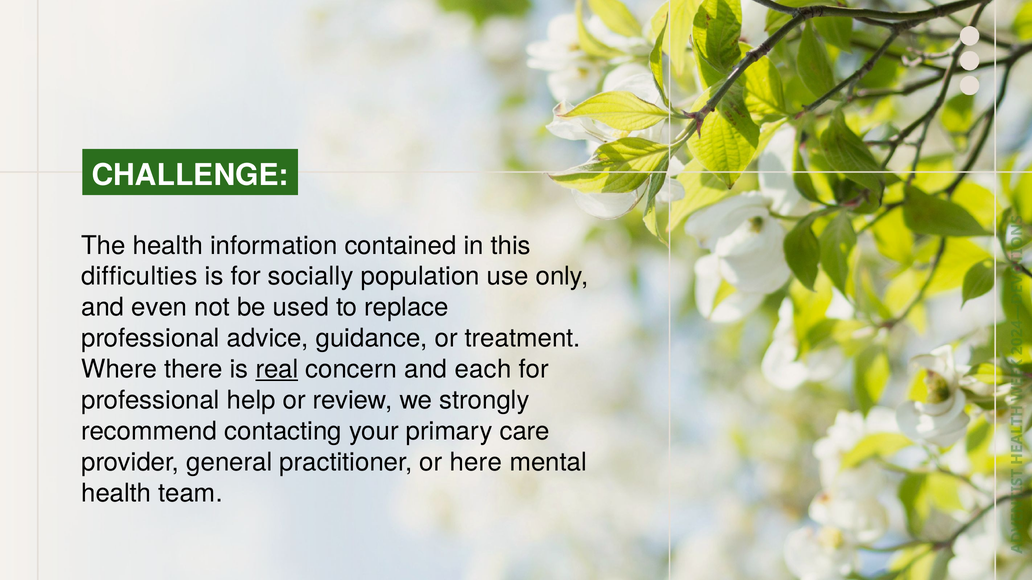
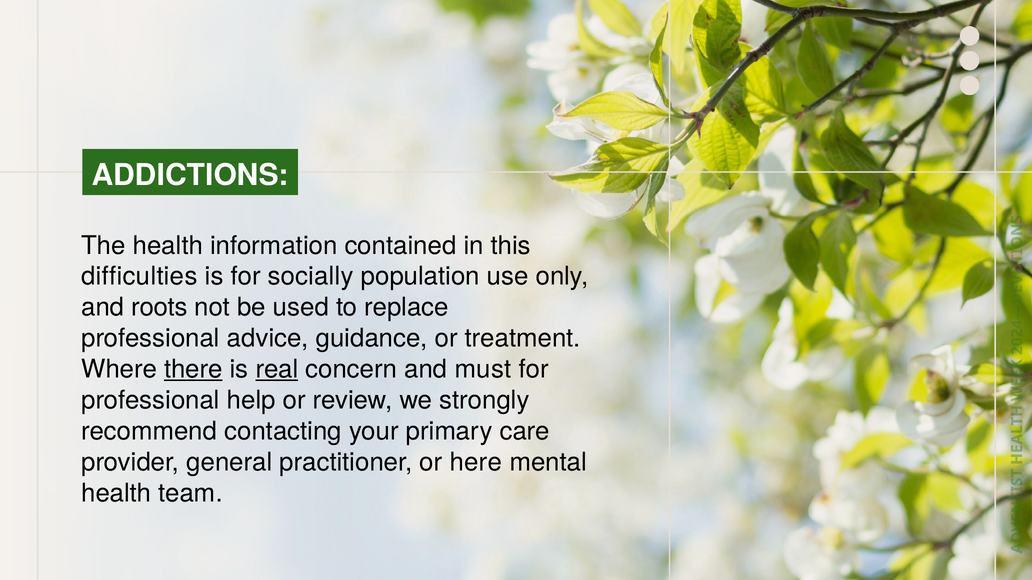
CHALLENGE: CHALLENGE -> ADDICTIONS
even: even -> roots
there underline: none -> present
each: each -> must
